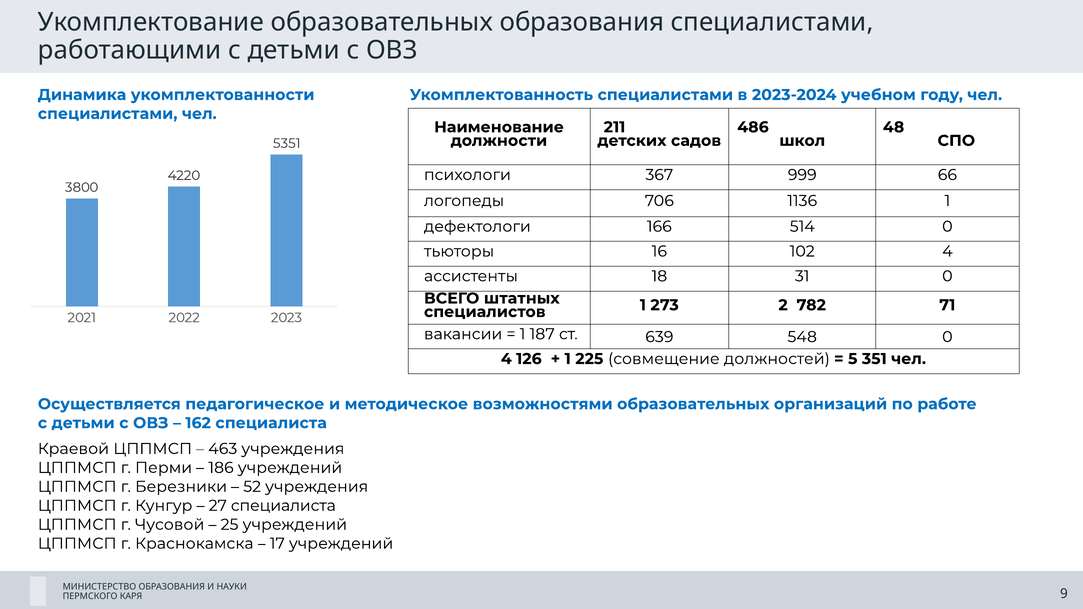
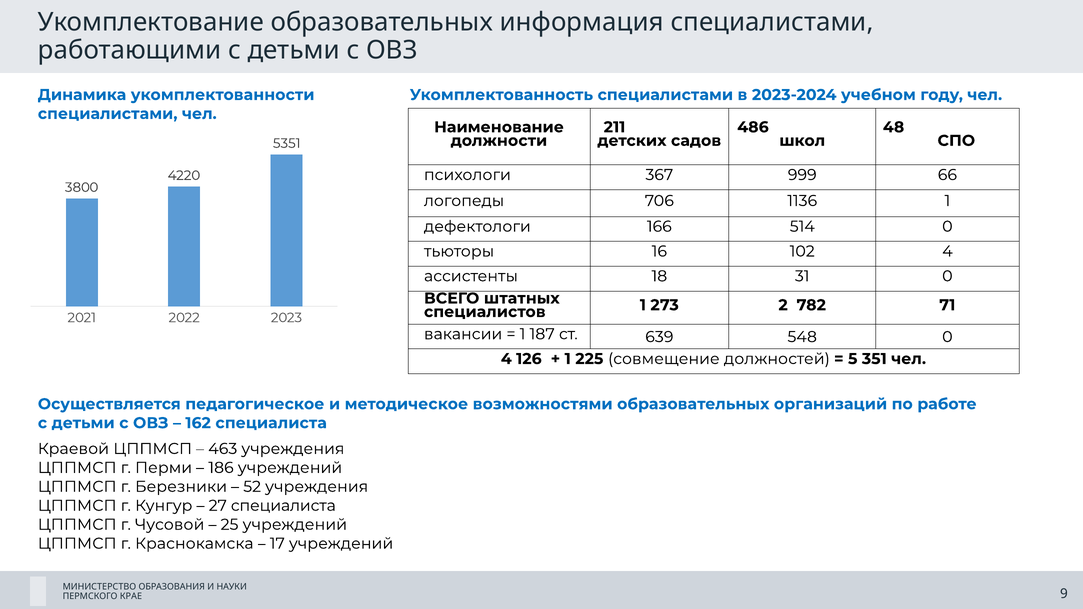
образовательных образования: образования -> информация
КАРЯ: КАРЯ -> КРАЕ
